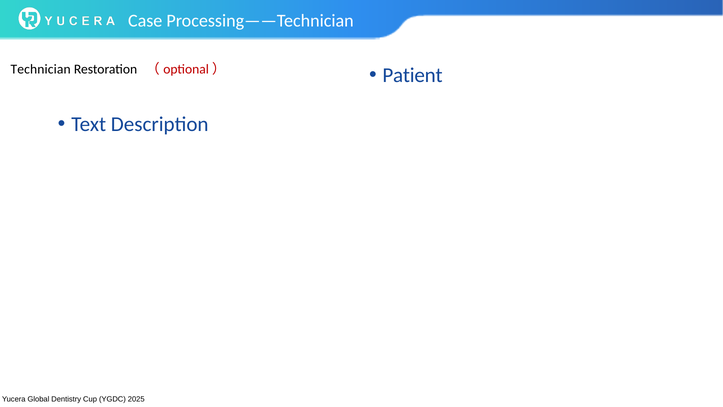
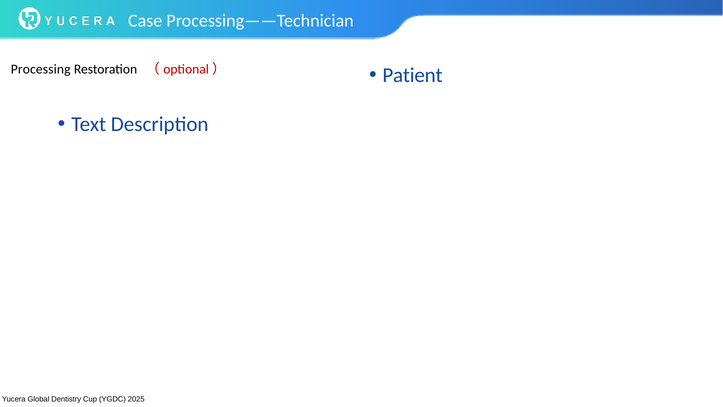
Technician: Technician -> Processing
